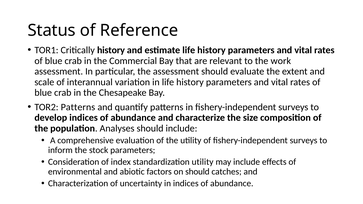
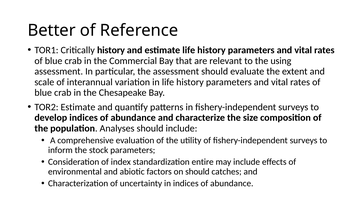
Status: Status -> Better
work: work -> using
TOR2 Patterns: Patterns -> Estimate
standardization utility: utility -> entire
